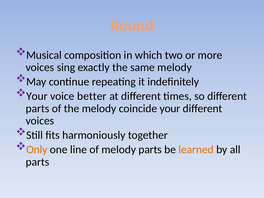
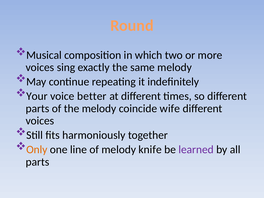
coincide your: your -> wife
melody parts: parts -> knife
learned colour: orange -> purple
